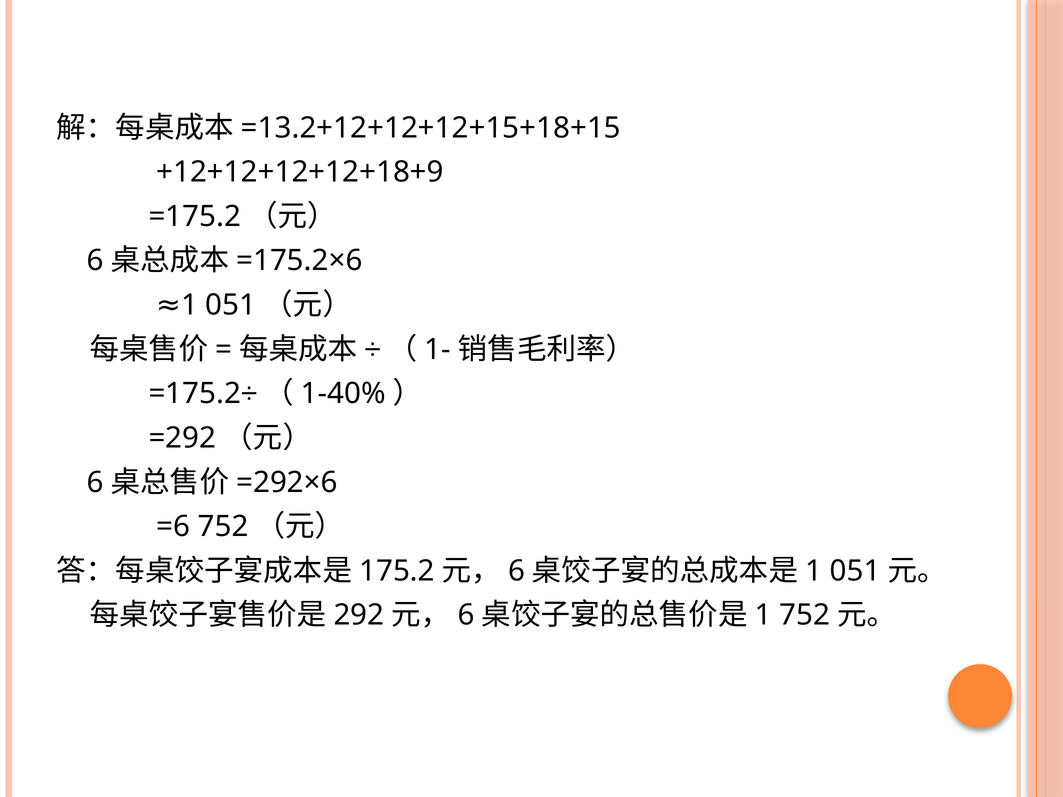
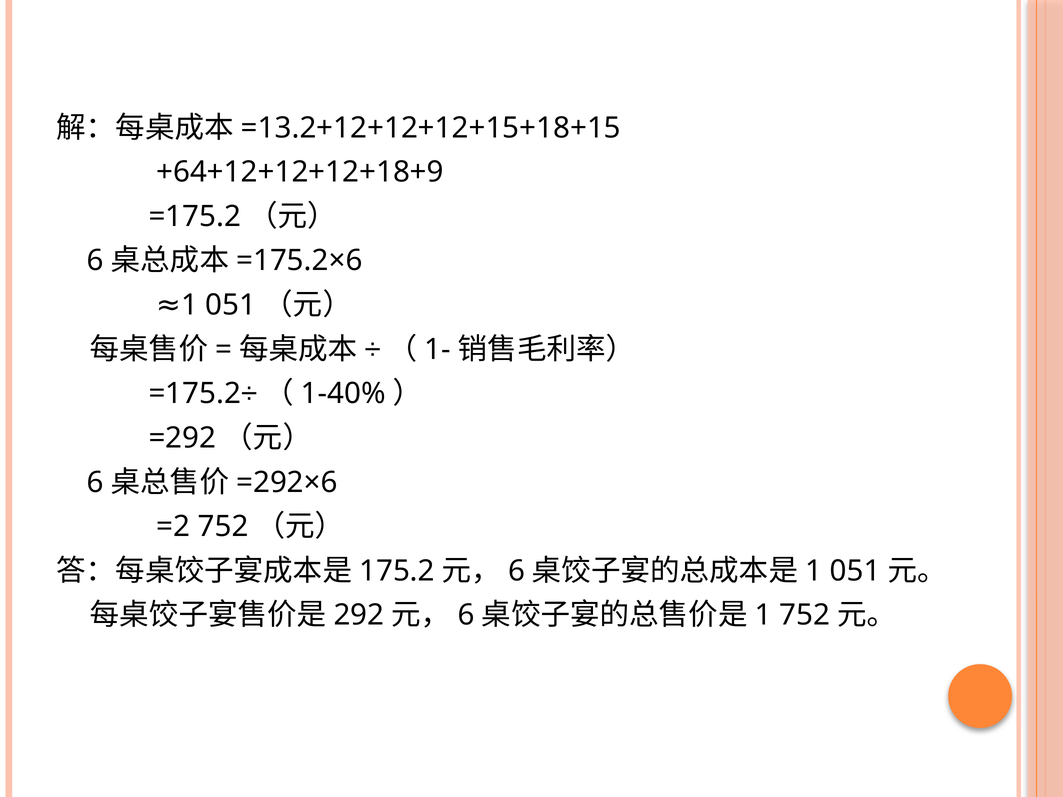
+12+12+12+12+18+9: +12+12+12+12+18+9 -> +64+12+12+12+18+9
=6: =6 -> =2
